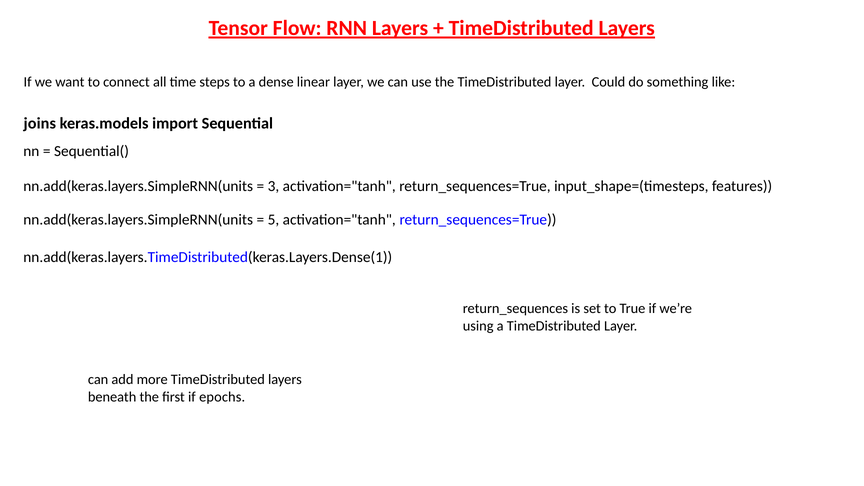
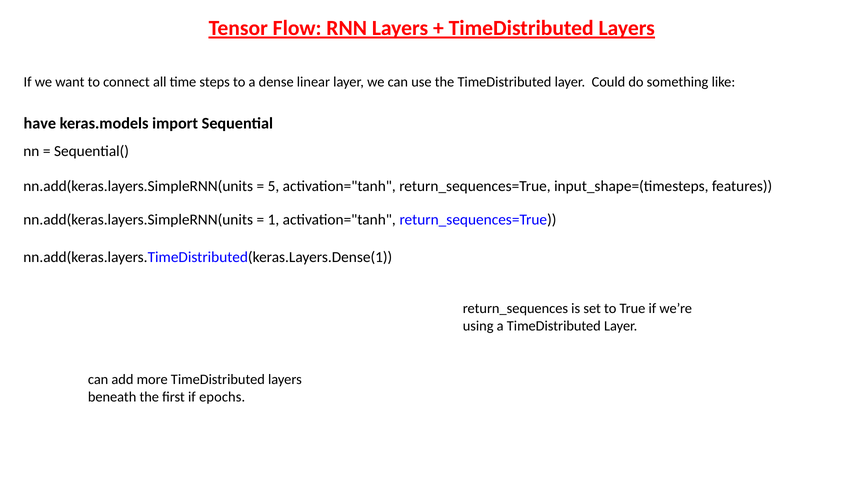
joins: joins -> have
3: 3 -> 5
5: 5 -> 1
